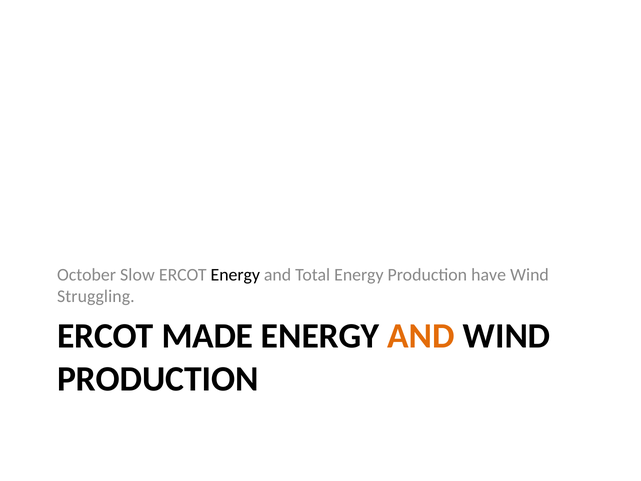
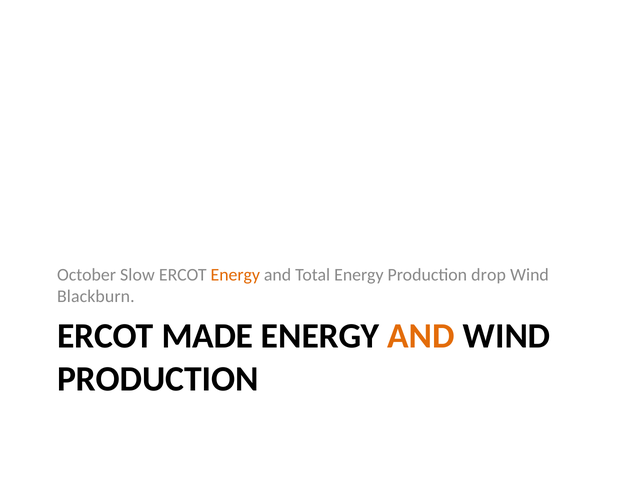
Energy at (235, 275) colour: black -> orange
have: have -> drop
Struggling: Struggling -> Blackburn
